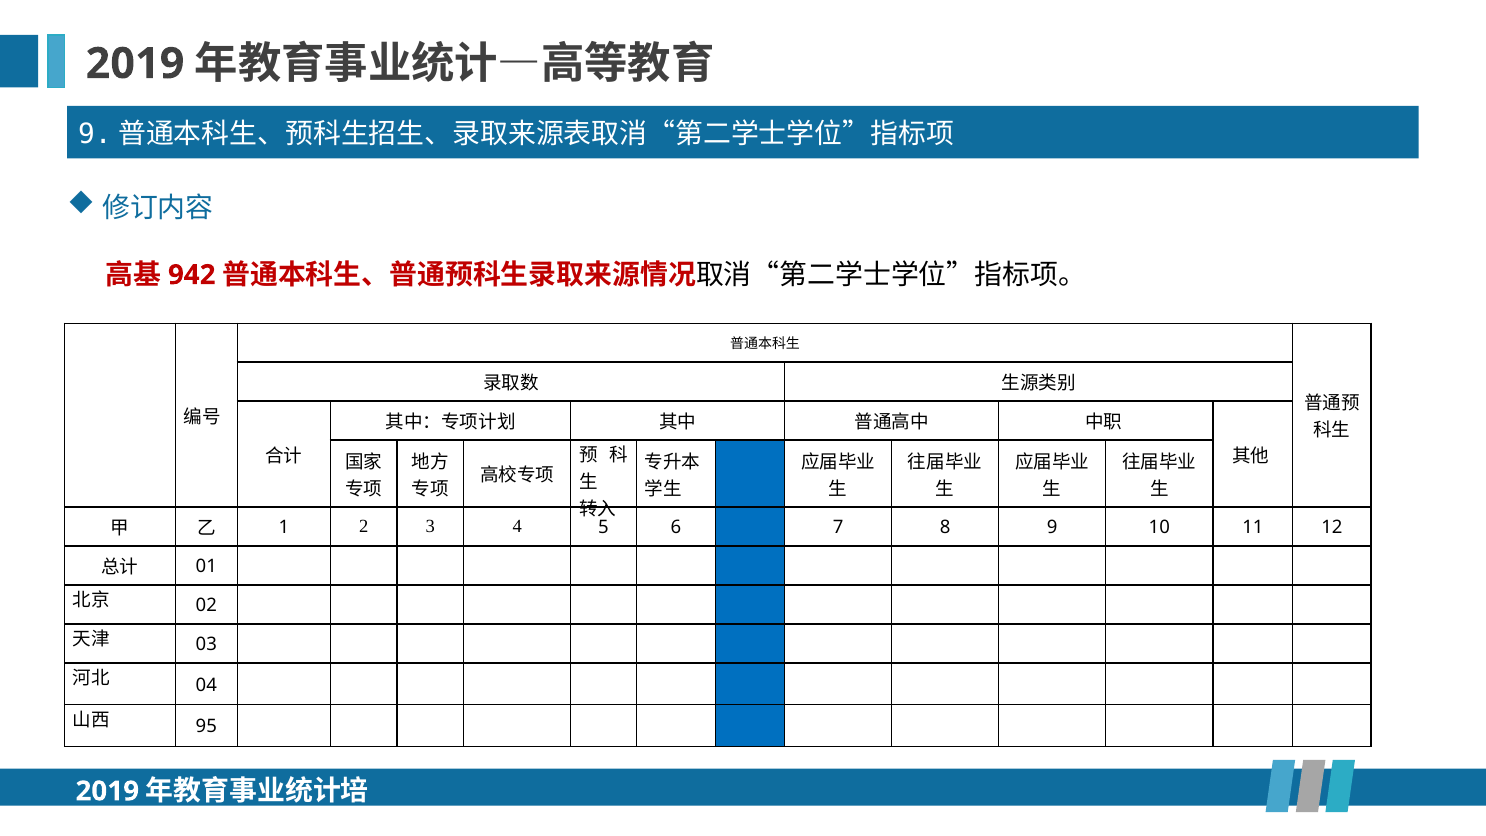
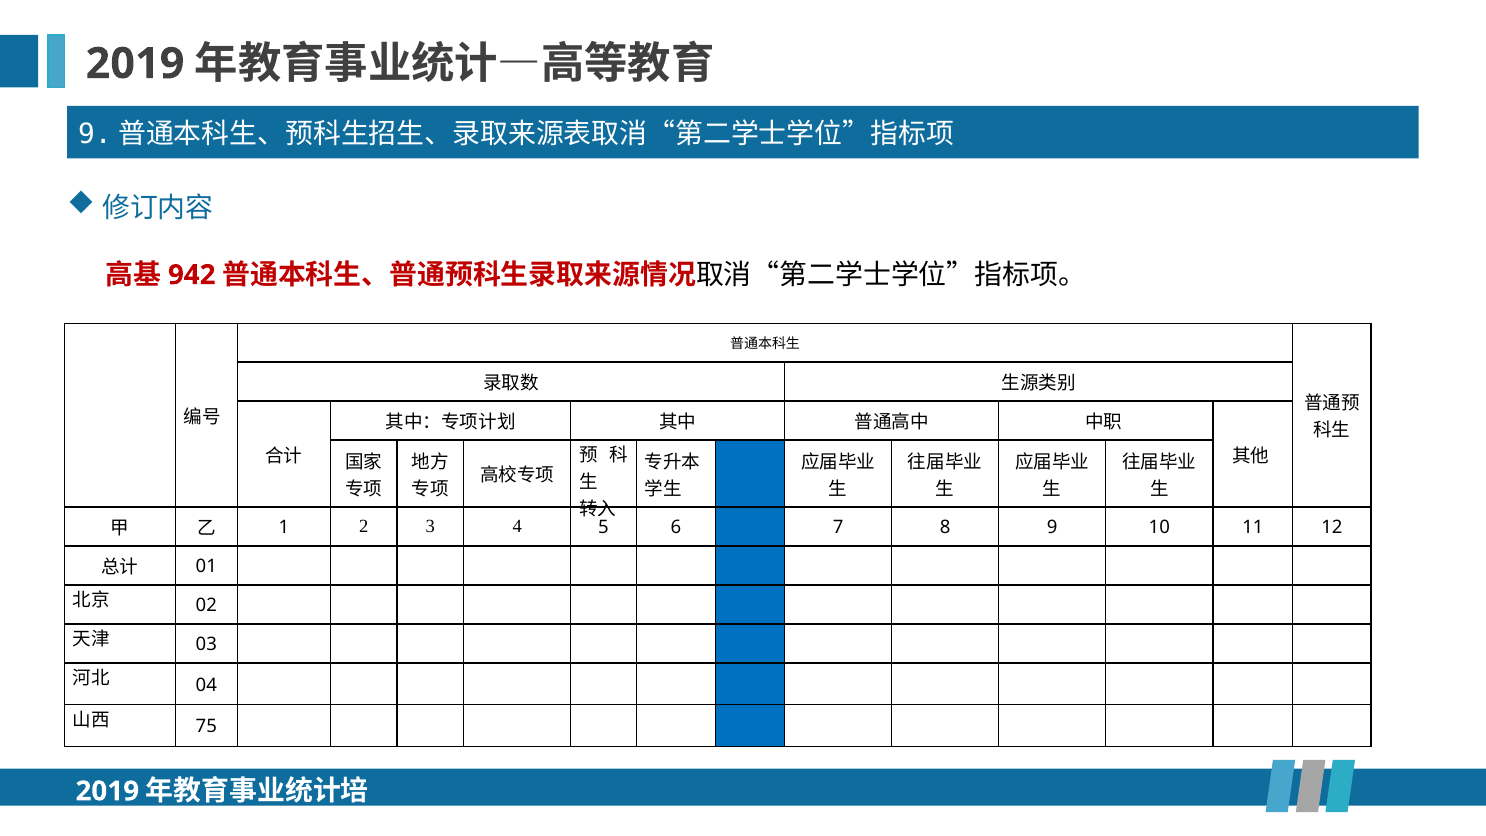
95: 95 -> 75
